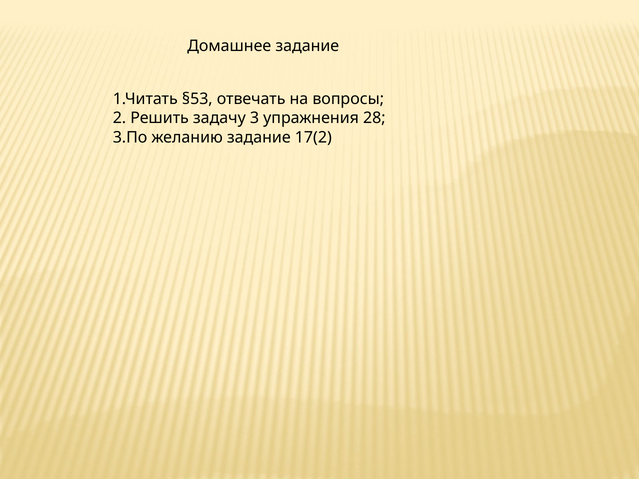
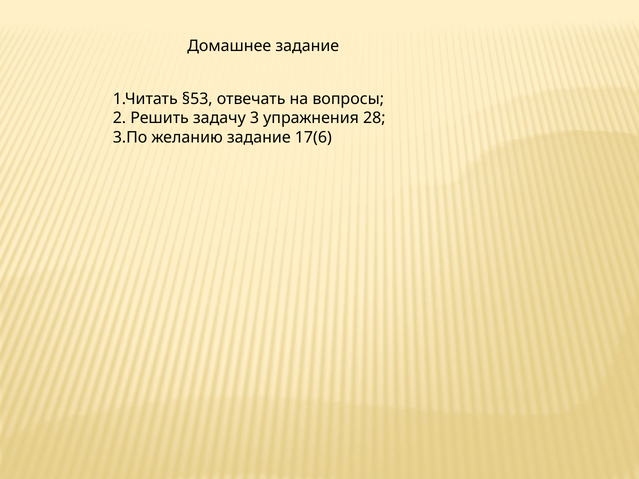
17(2: 17(2 -> 17(6
